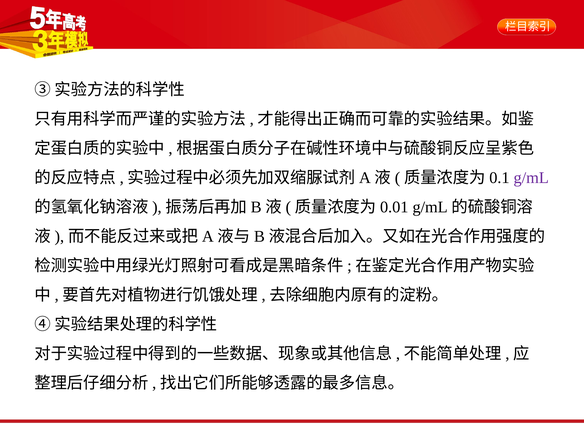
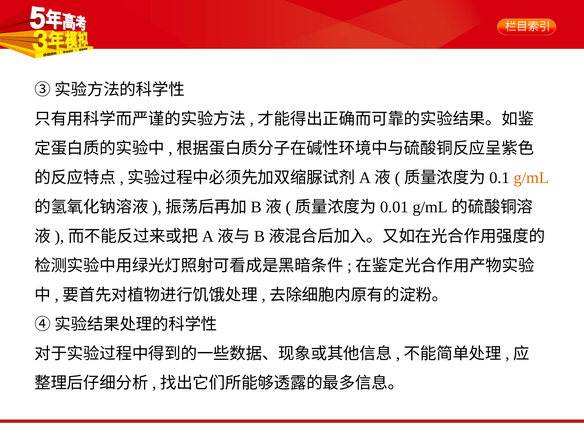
g/mL colour: purple -> orange
